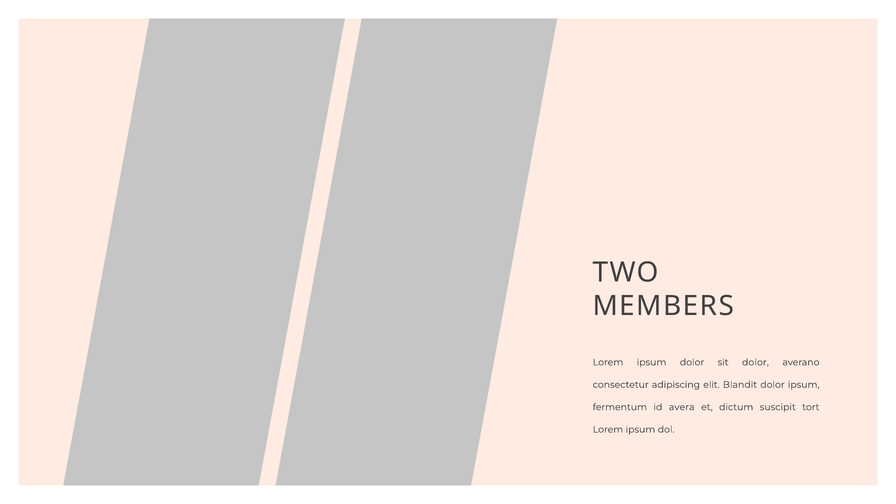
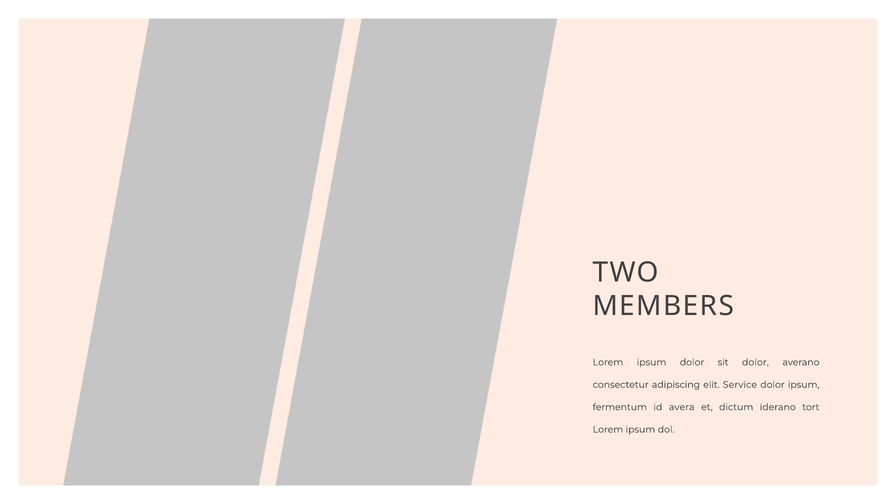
Blandit: Blandit -> Service
suscipit: suscipit -> iderano
